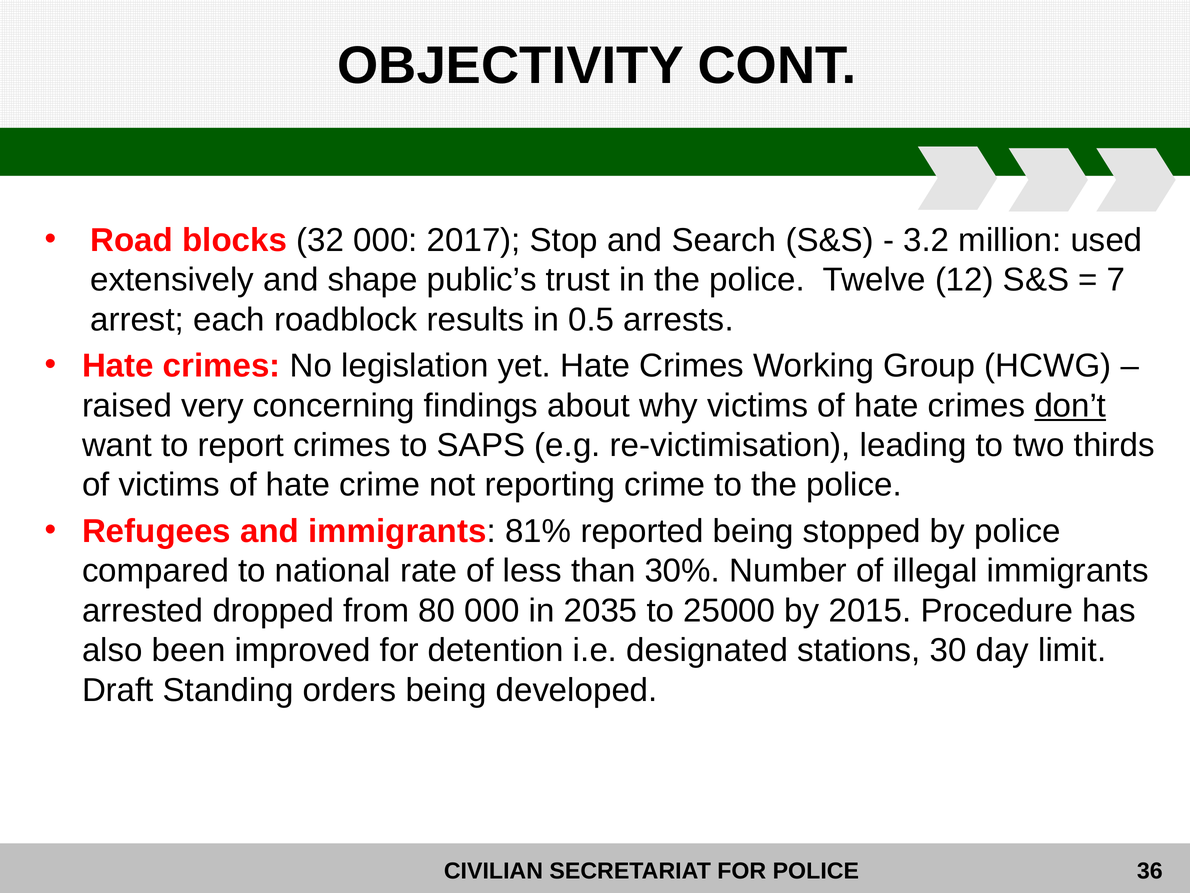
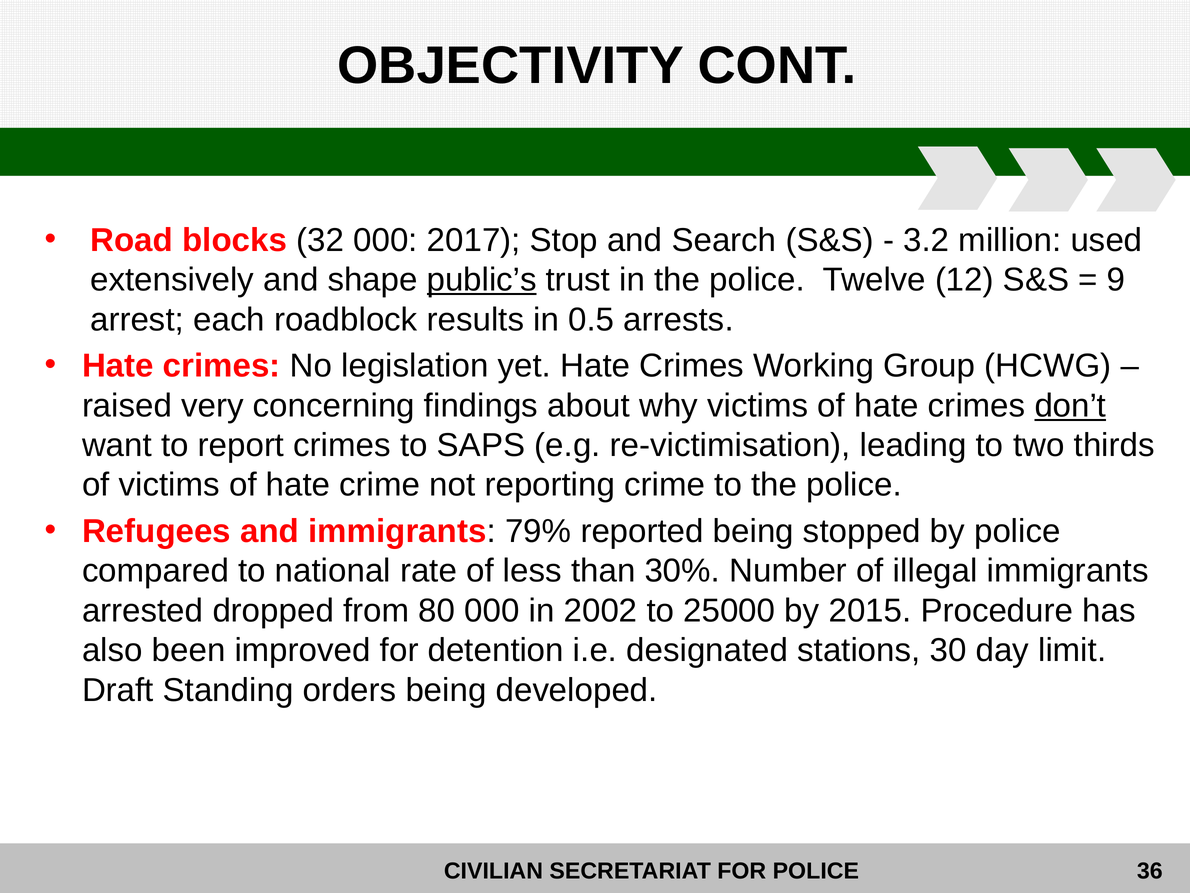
public’s underline: none -> present
7: 7 -> 9
81%: 81% -> 79%
2035: 2035 -> 2002
